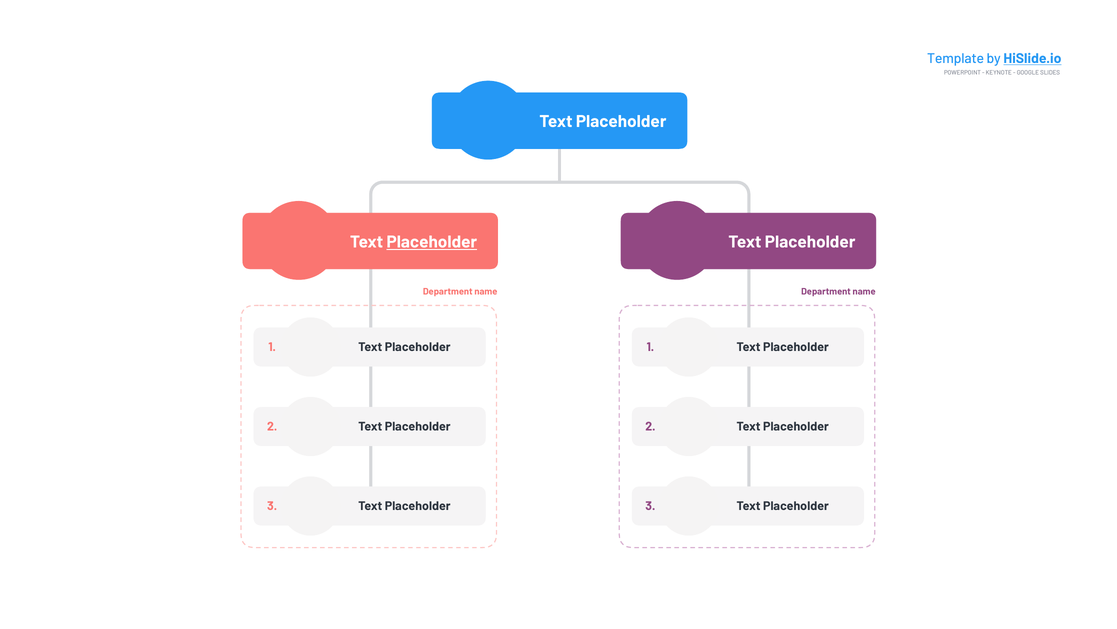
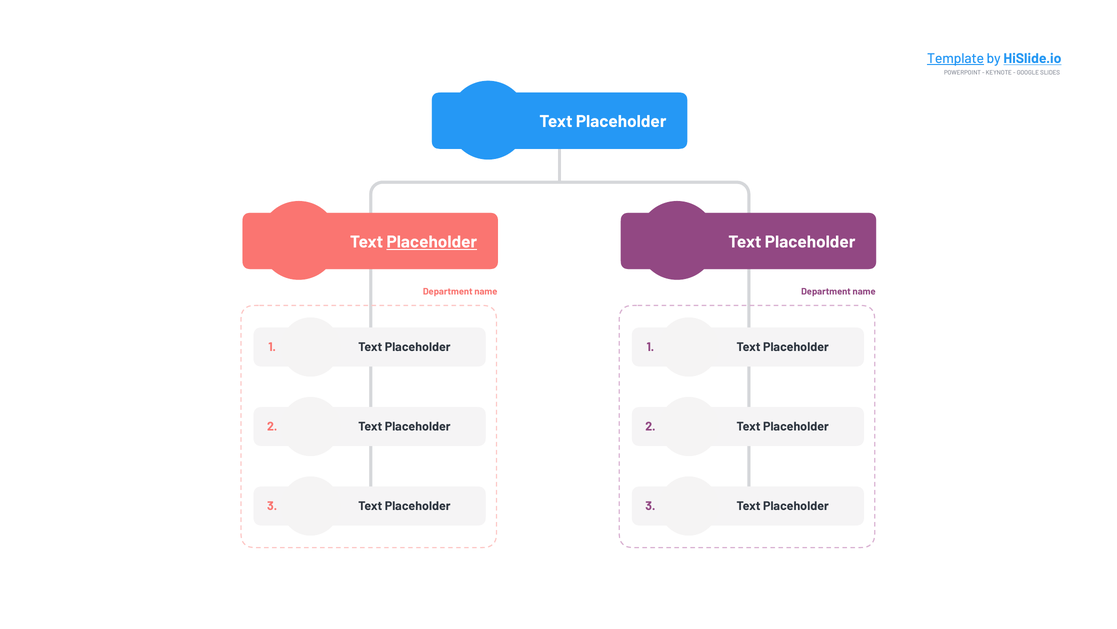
Template underline: none -> present
